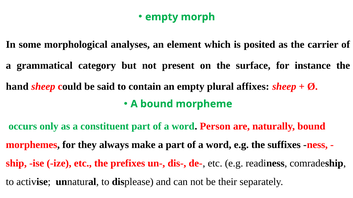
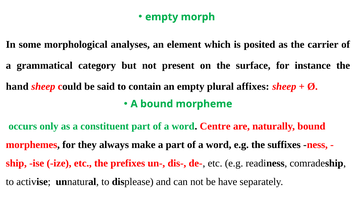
Person: Person -> Centre
their: their -> have
